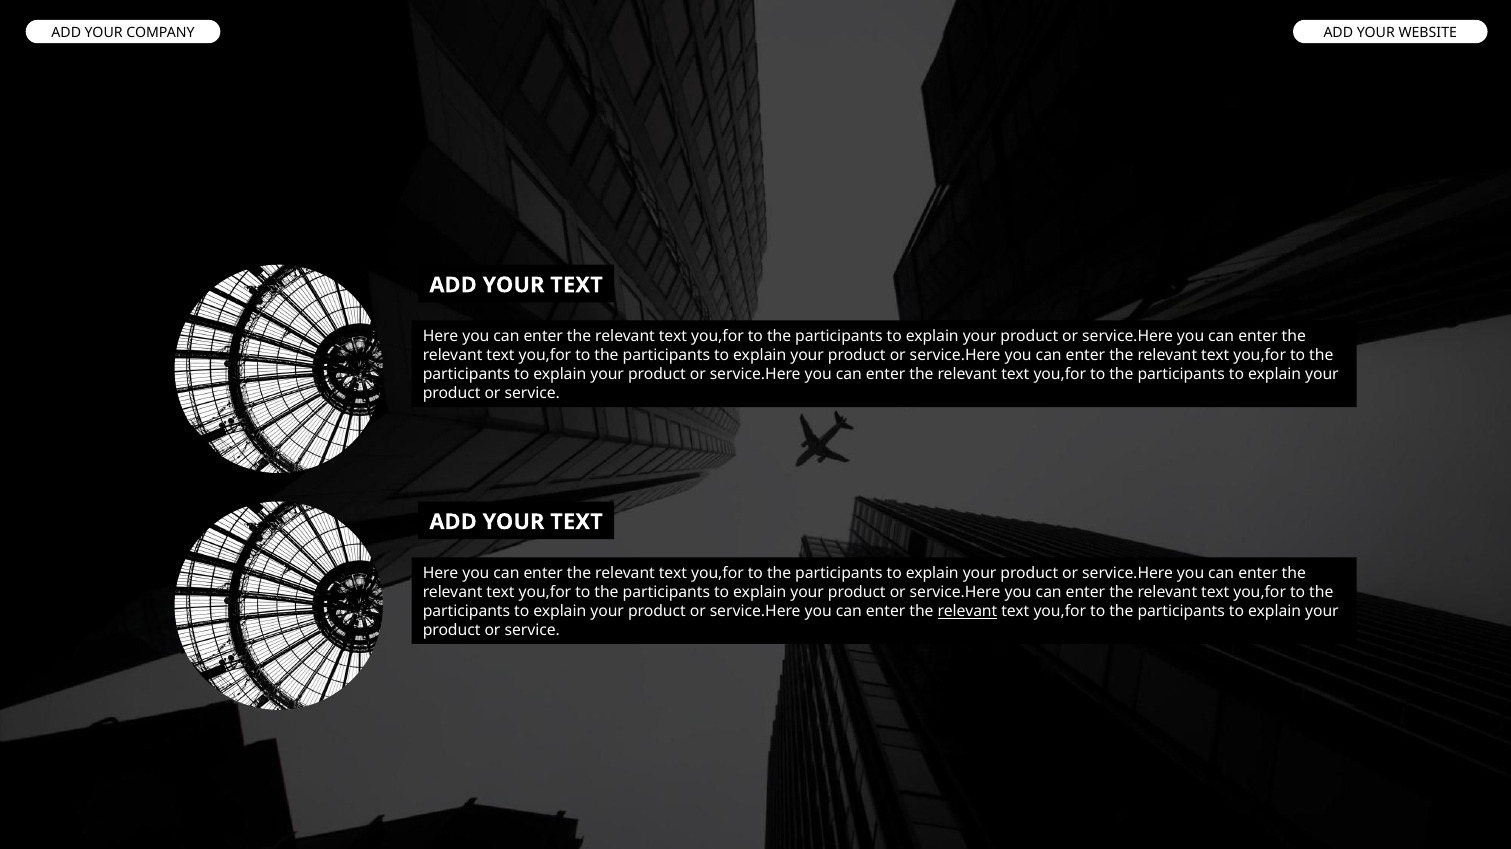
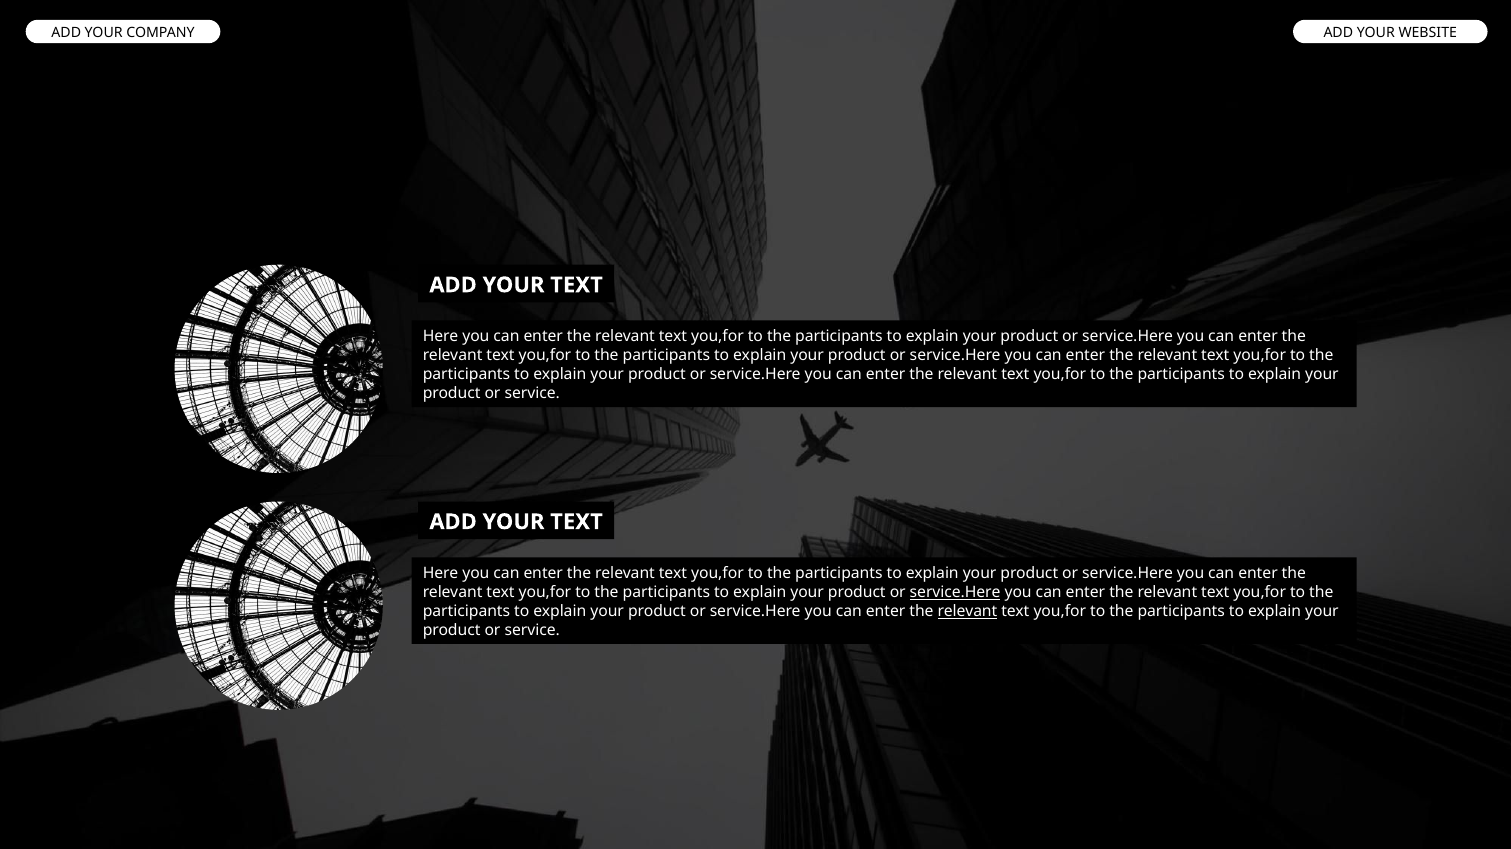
service.Here at (955, 592) underline: none -> present
